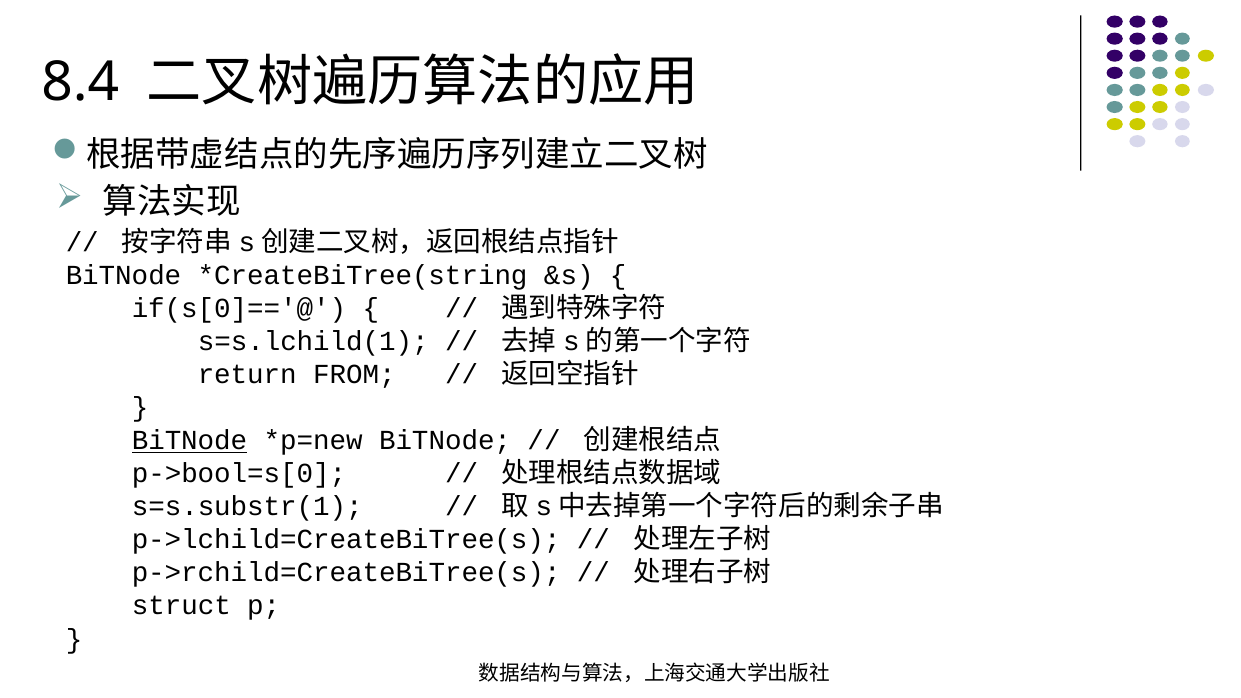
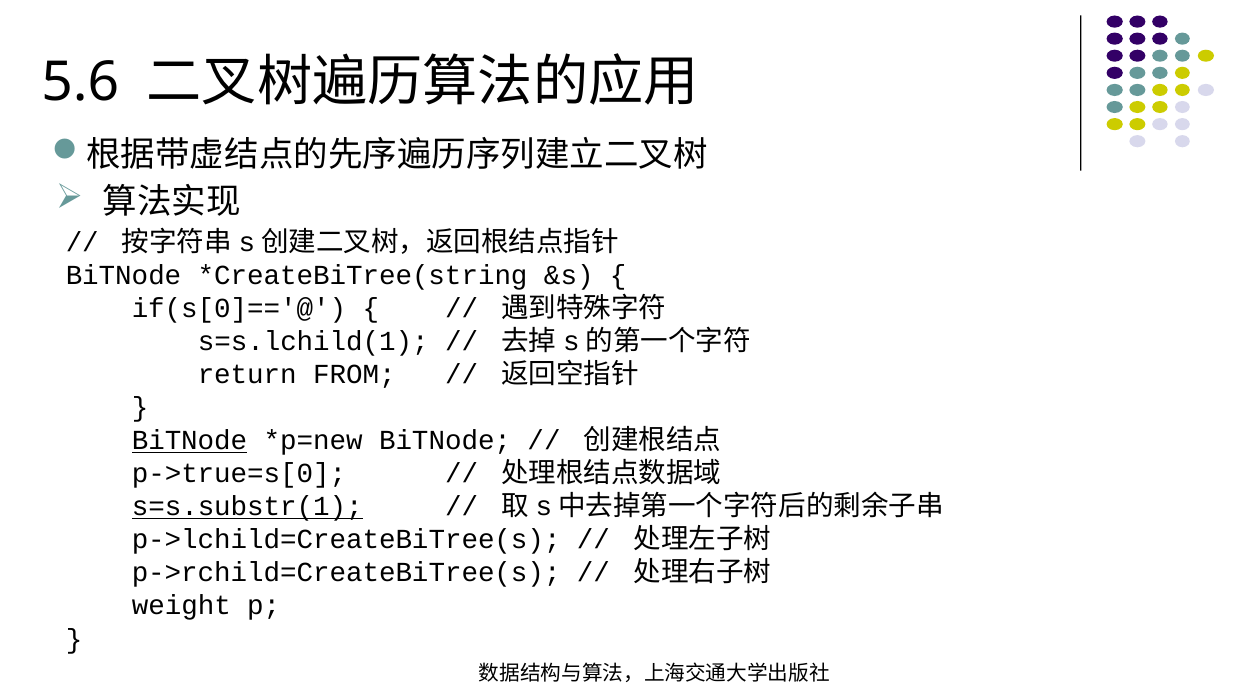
8.4: 8.4 -> 5.6
p->bool=s[0: p->bool=s[0 -> p->true=s[0
s=s.substr(1 underline: none -> present
struct: struct -> weight
